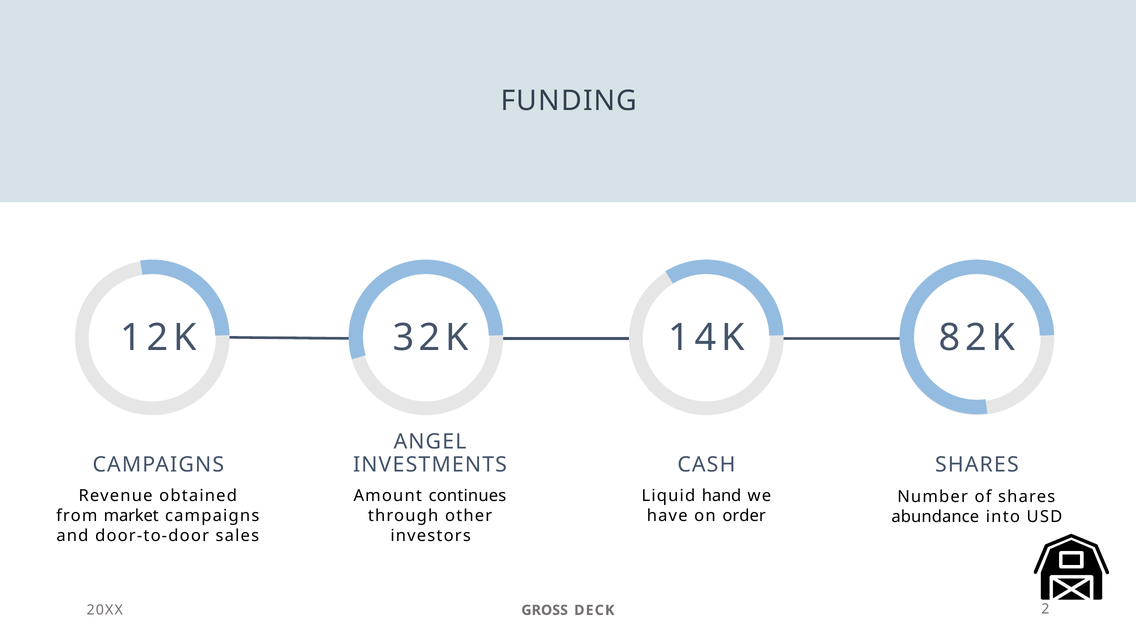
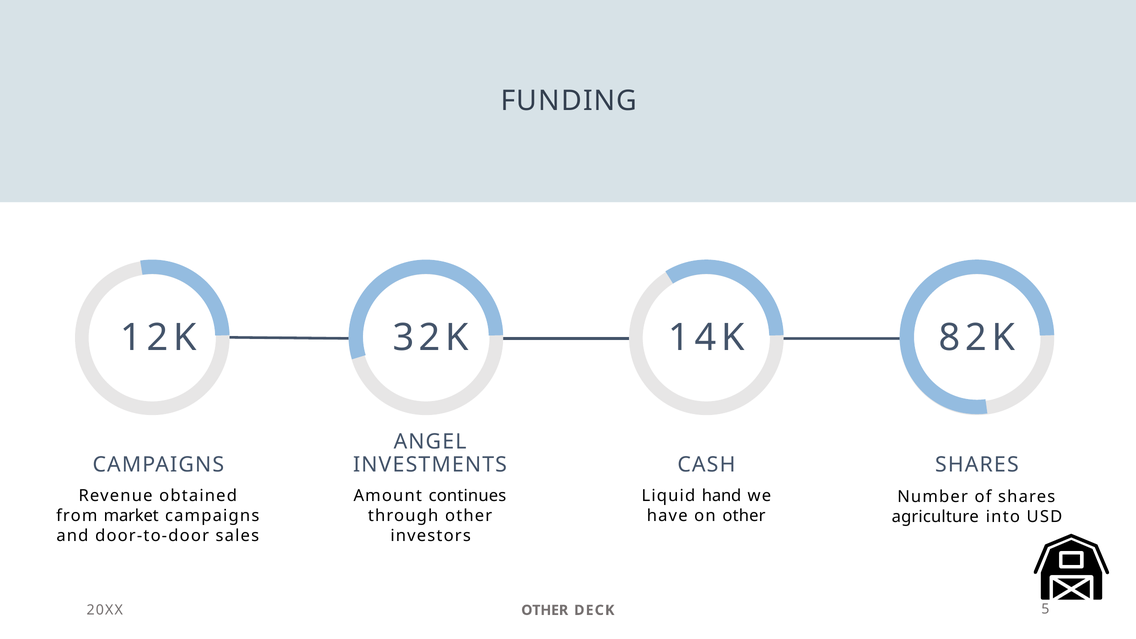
on order: order -> other
abundance: abundance -> agriculture
20XX GROSS: GROSS -> OTHER
2: 2 -> 5
